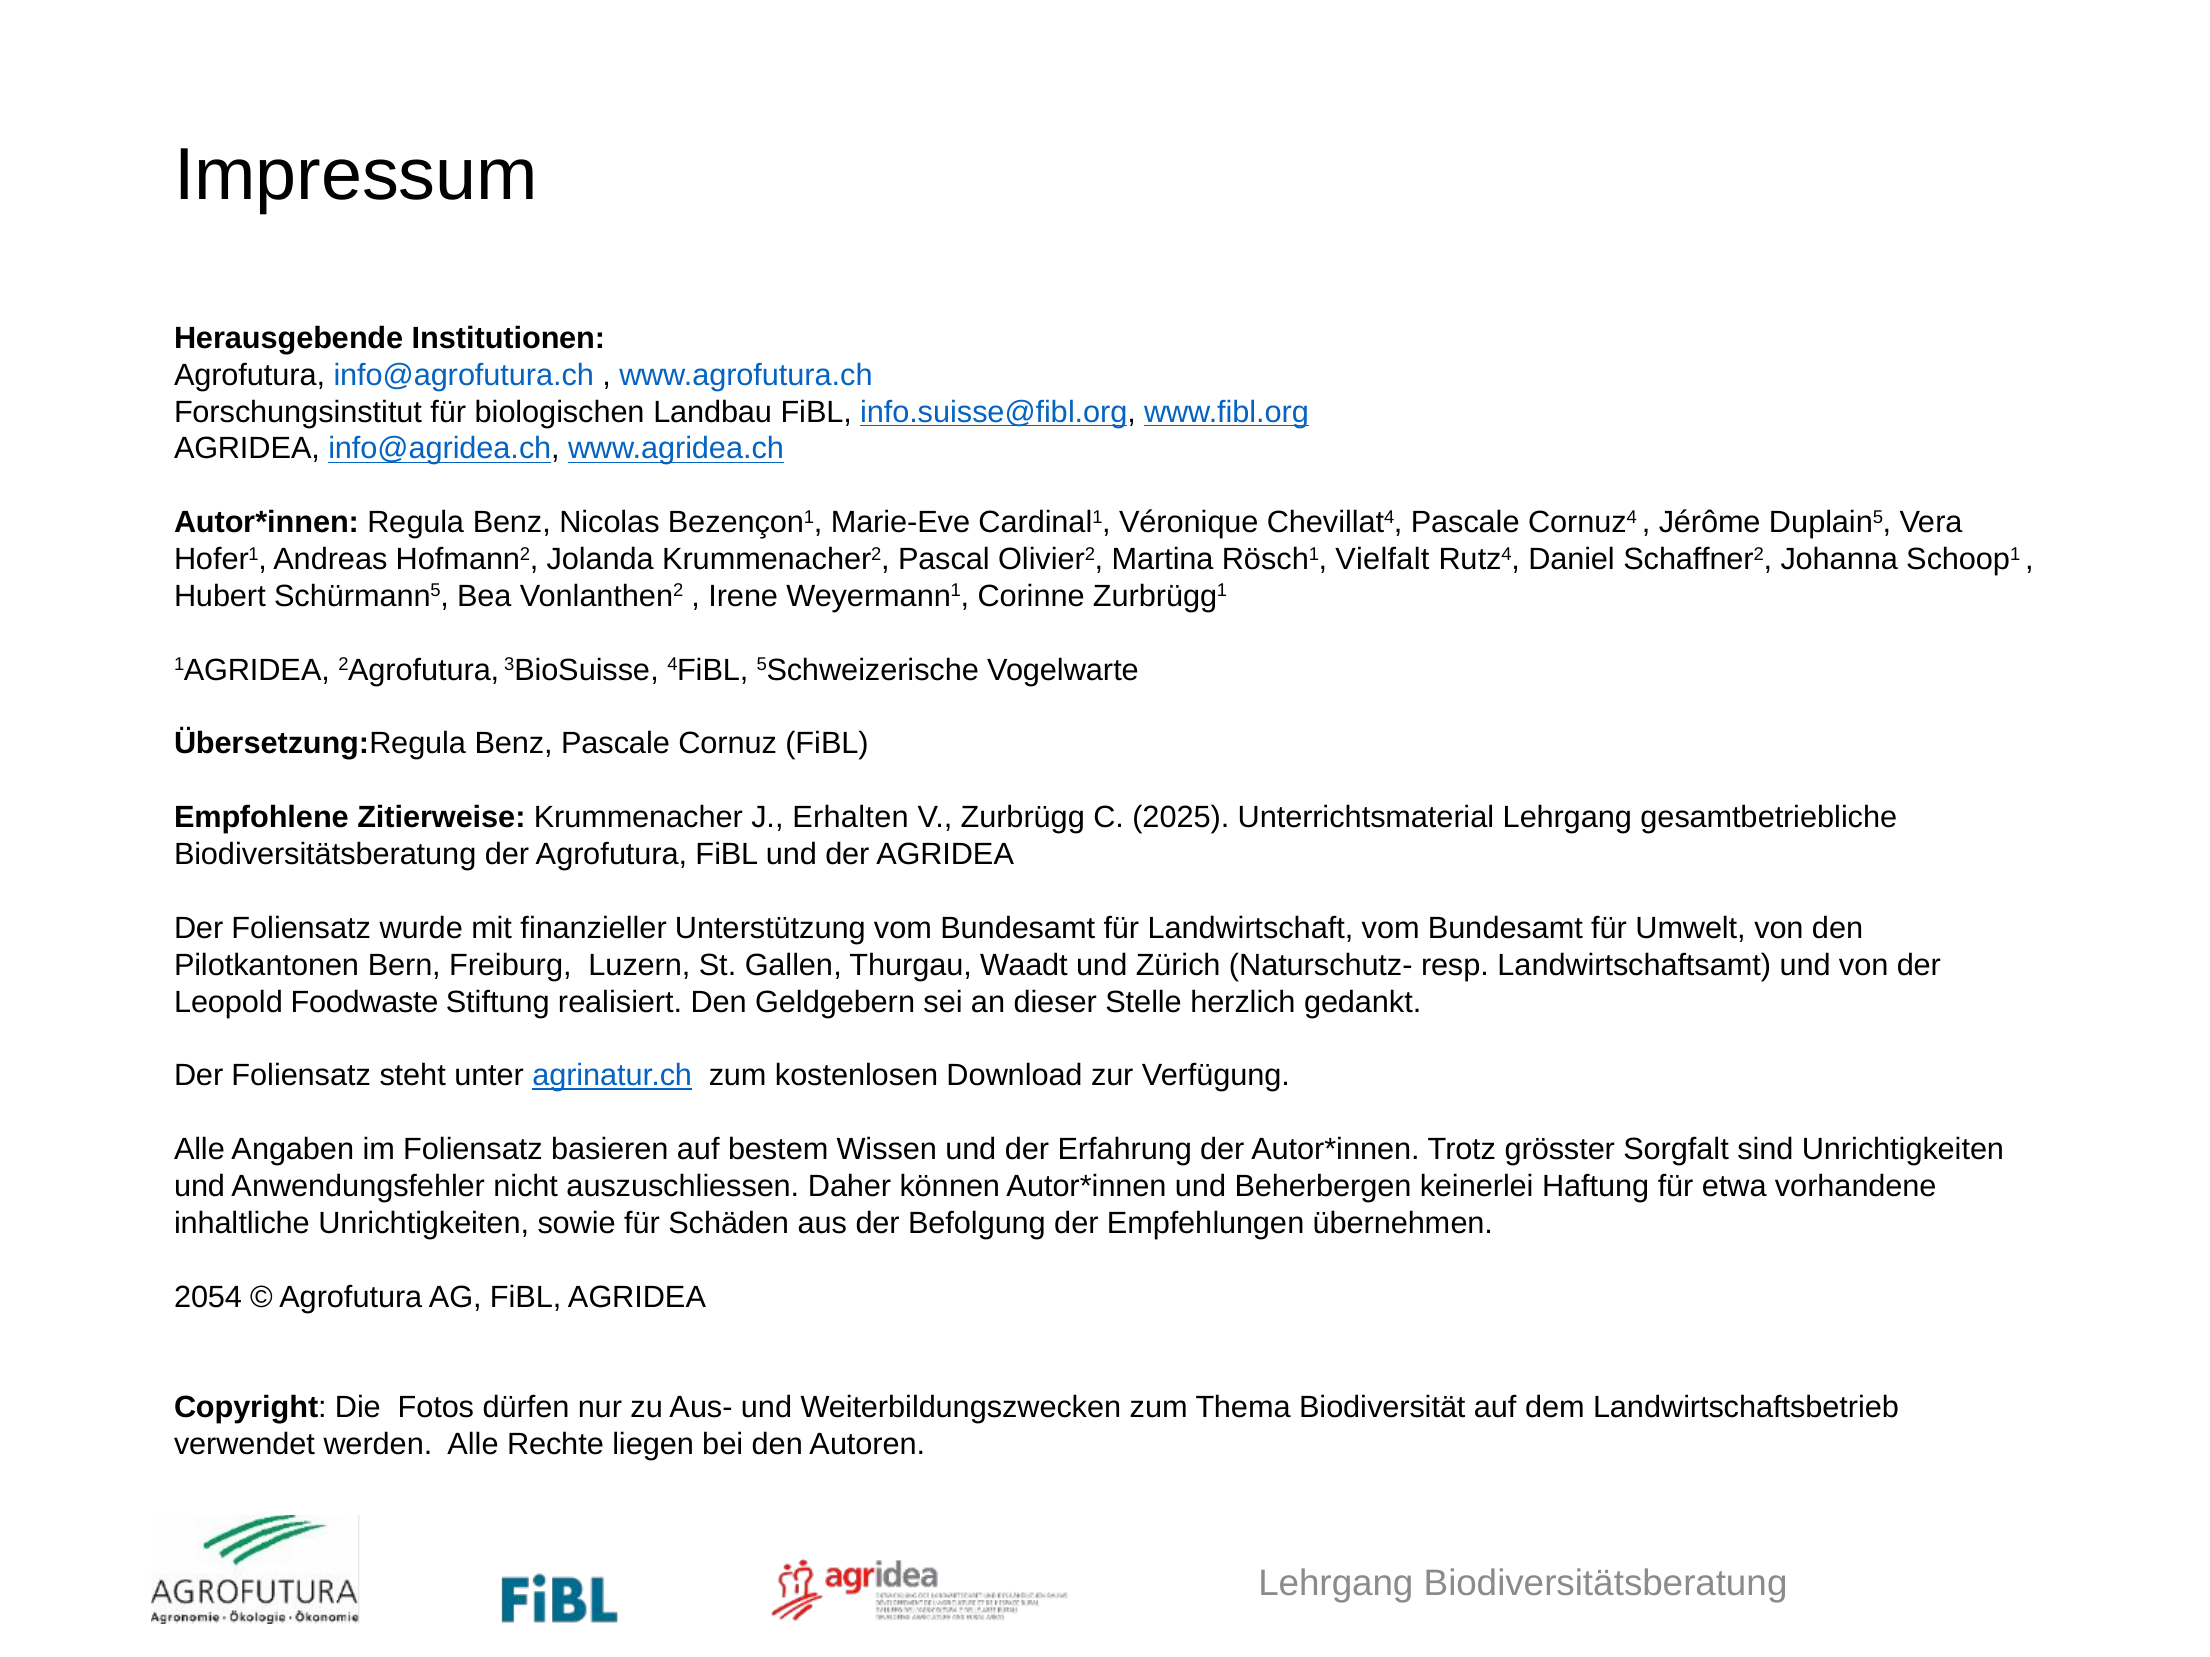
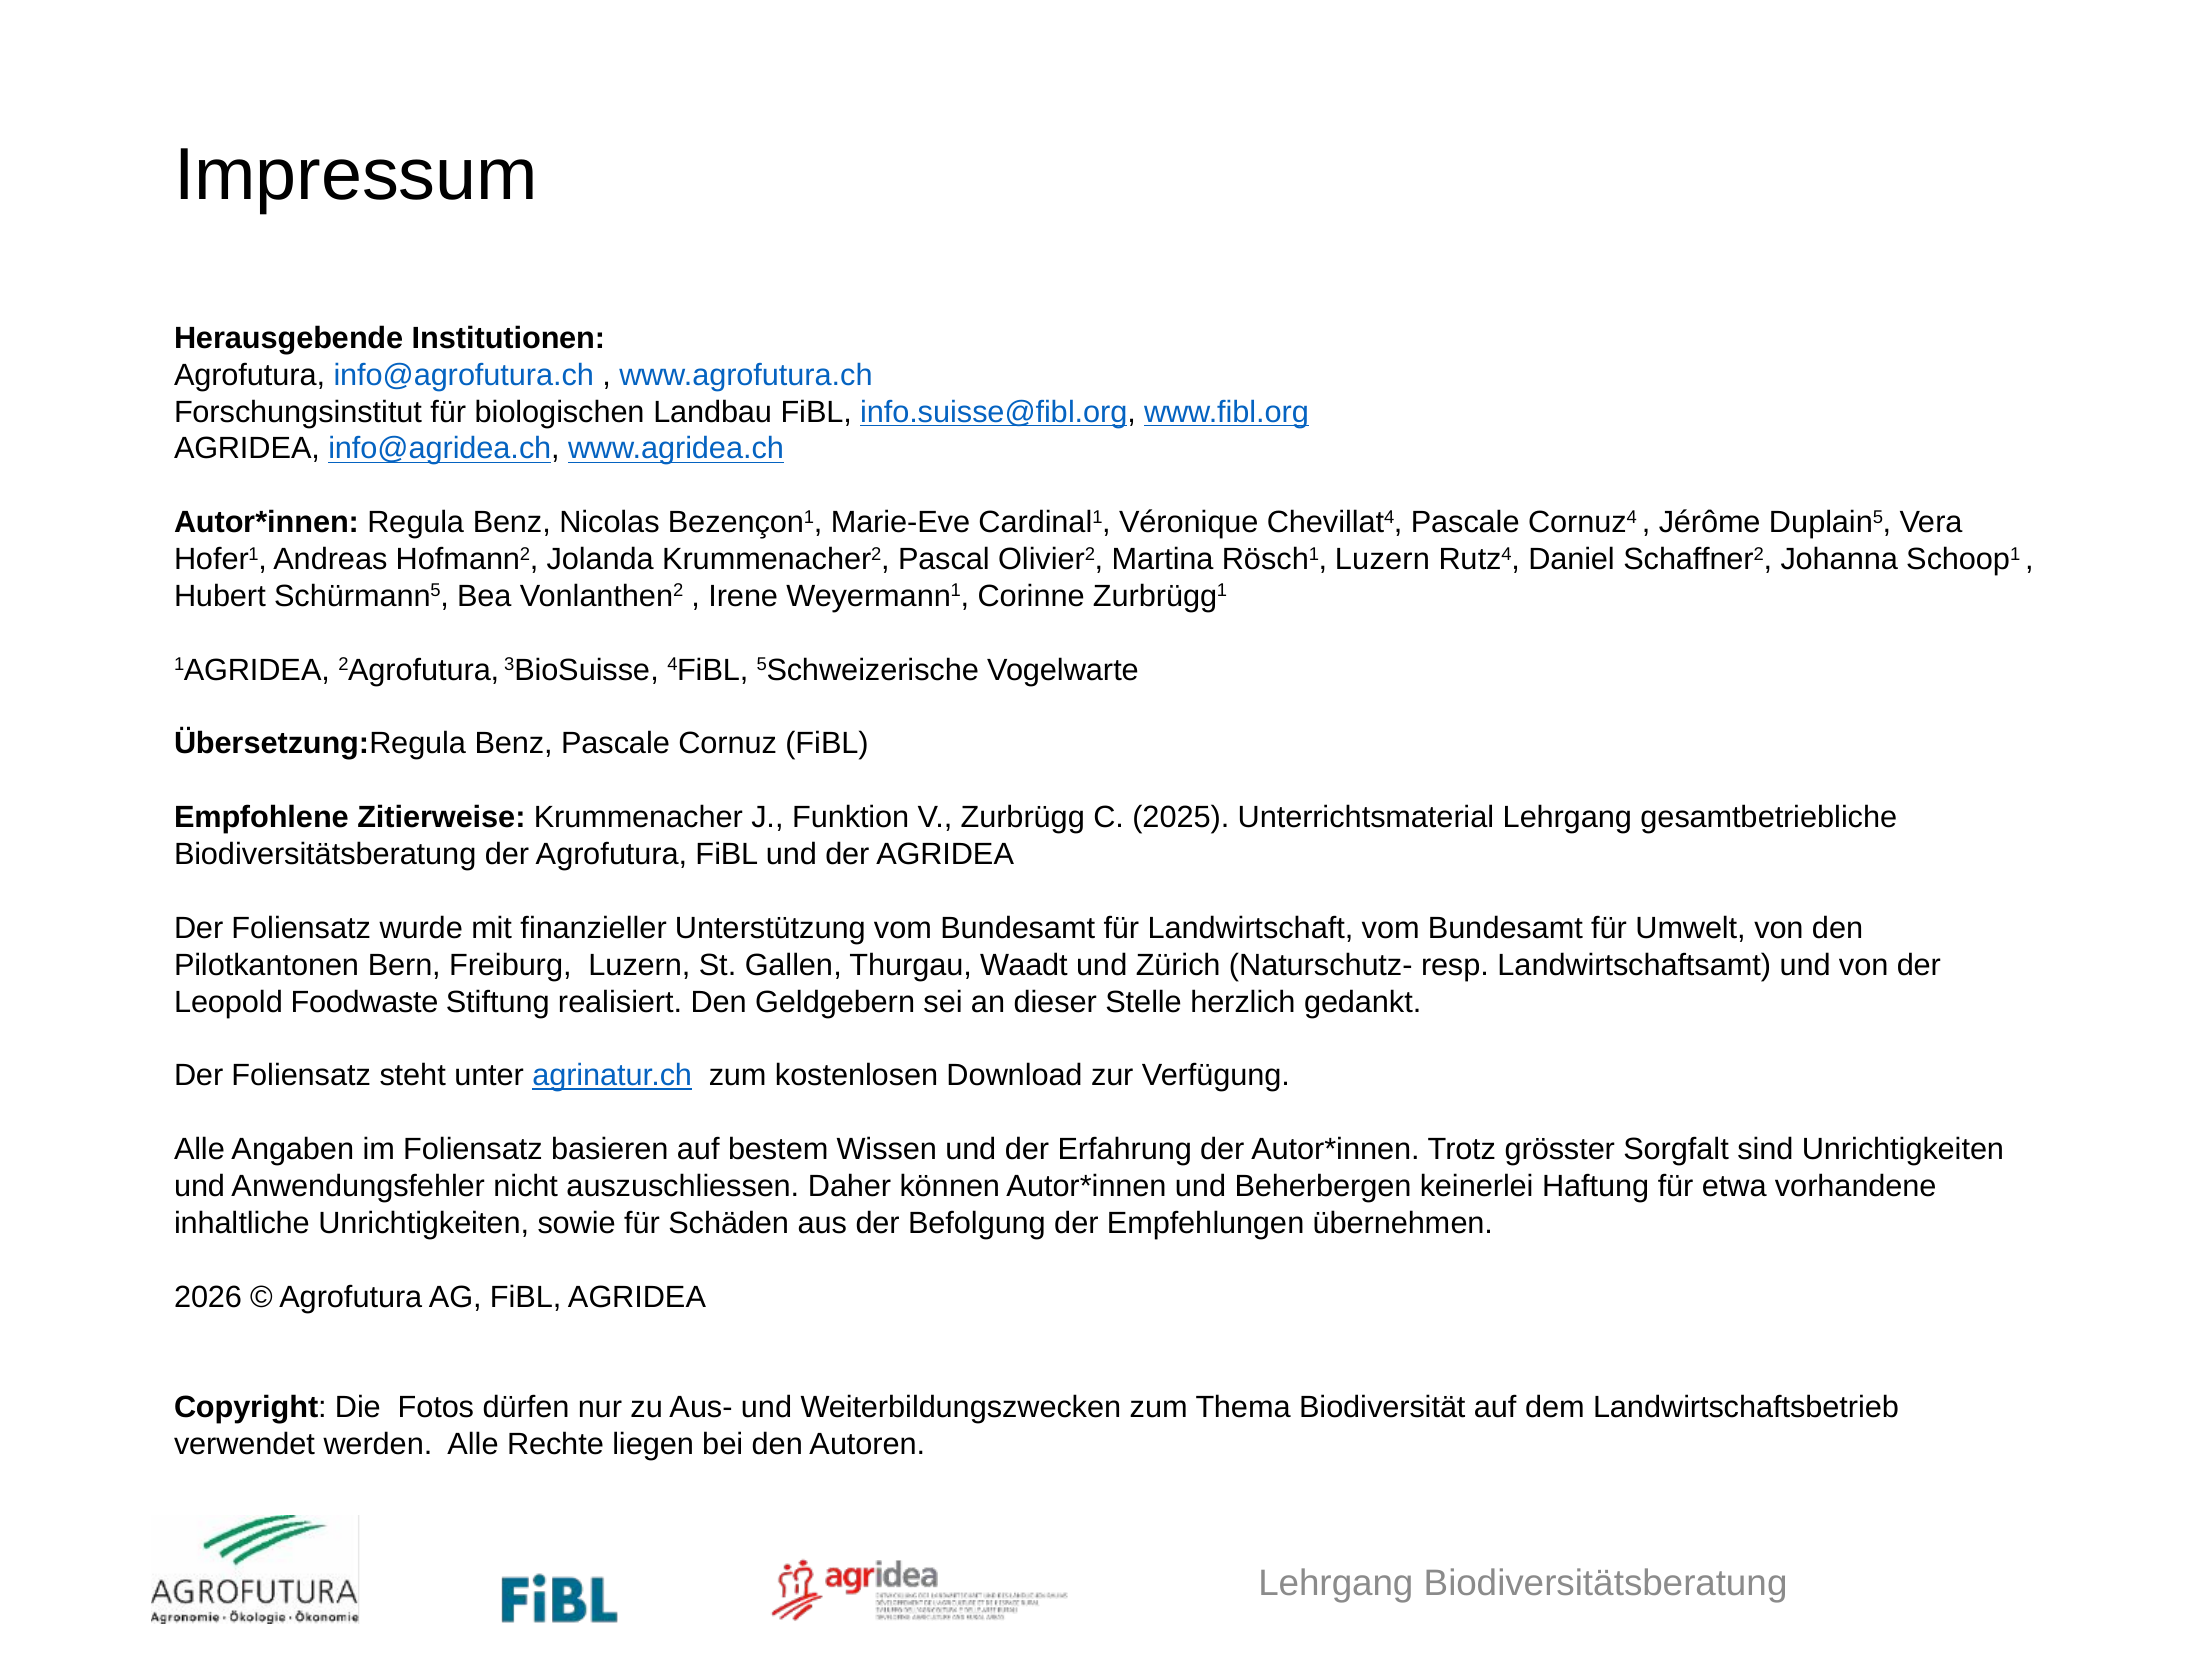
Rösch1 Vielfalt: Vielfalt -> Luzern
Erhalten: Erhalten -> Funktion
2054: 2054 -> 2026
